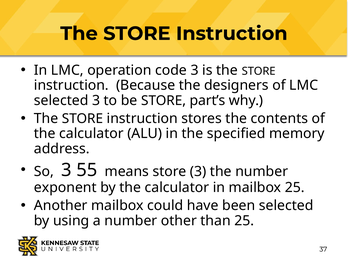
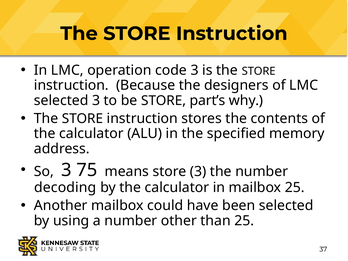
55: 55 -> 75
exponent: exponent -> decoding
